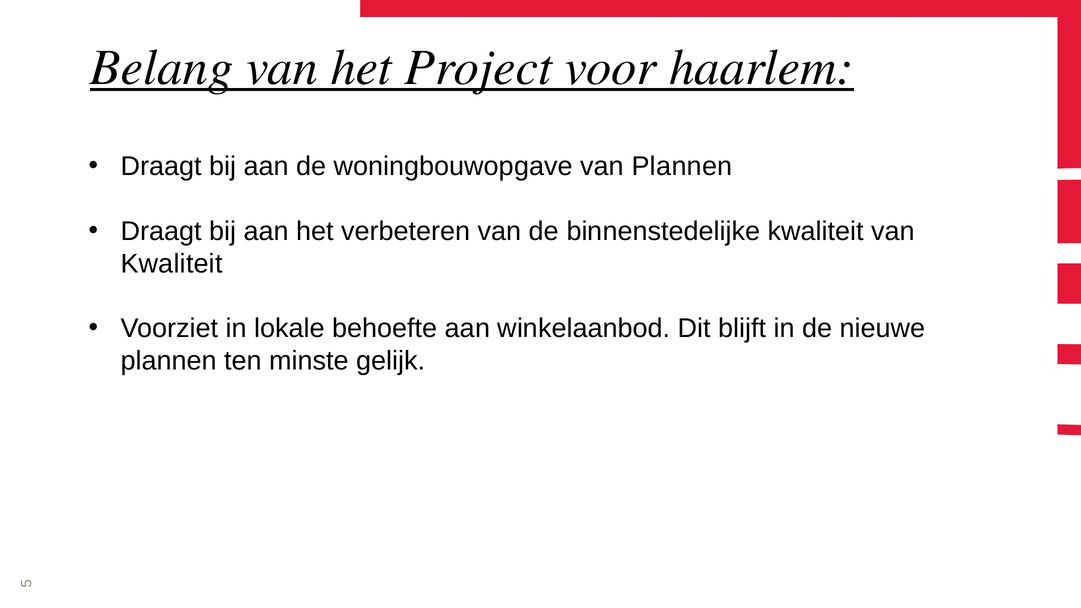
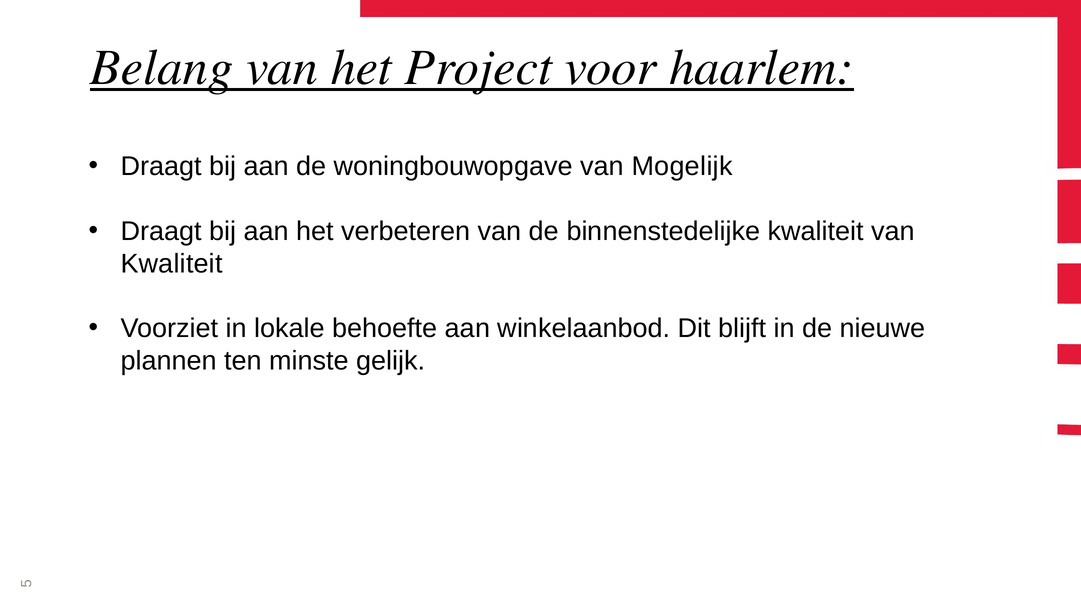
van Plannen: Plannen -> Mogelijk
